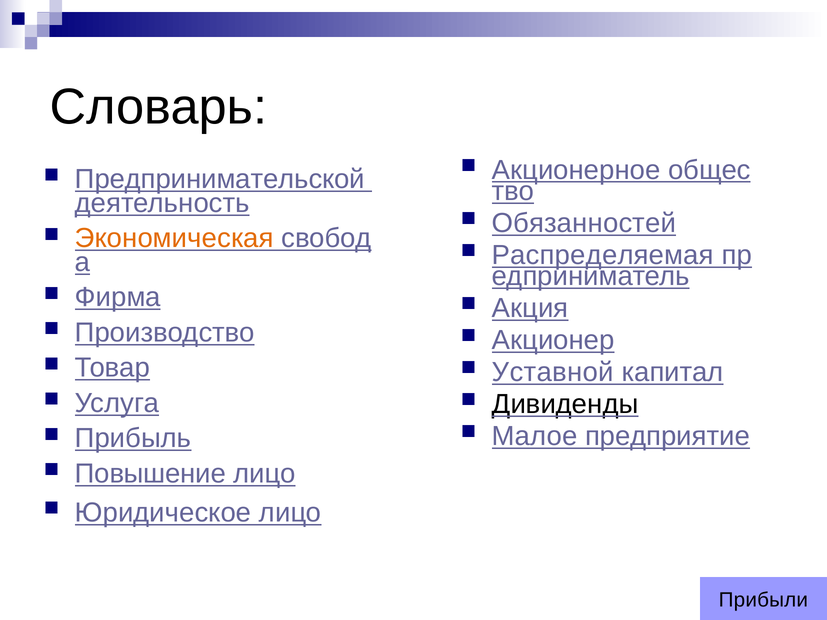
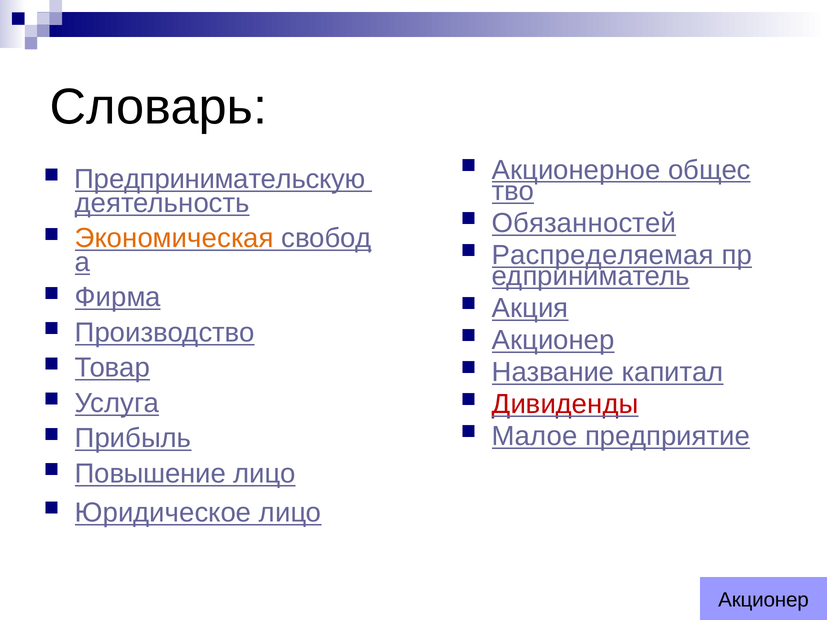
Предпринимательской: Предпринимательской -> Предпринимательскую
Уставной: Уставной -> Название
Дивиденды colour: black -> red
Прибыли at (763, 600): Прибыли -> Акционер
